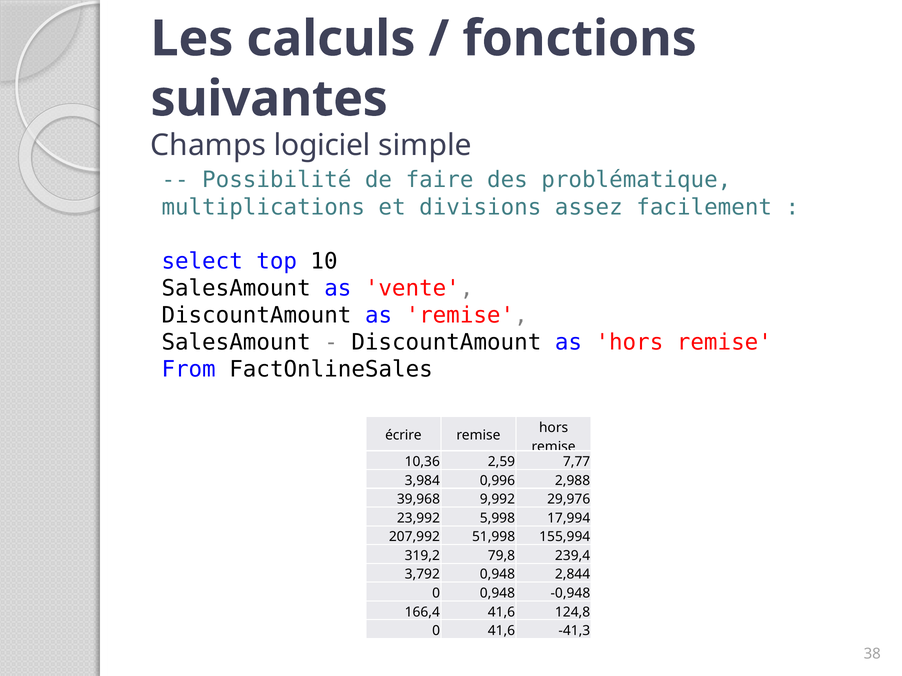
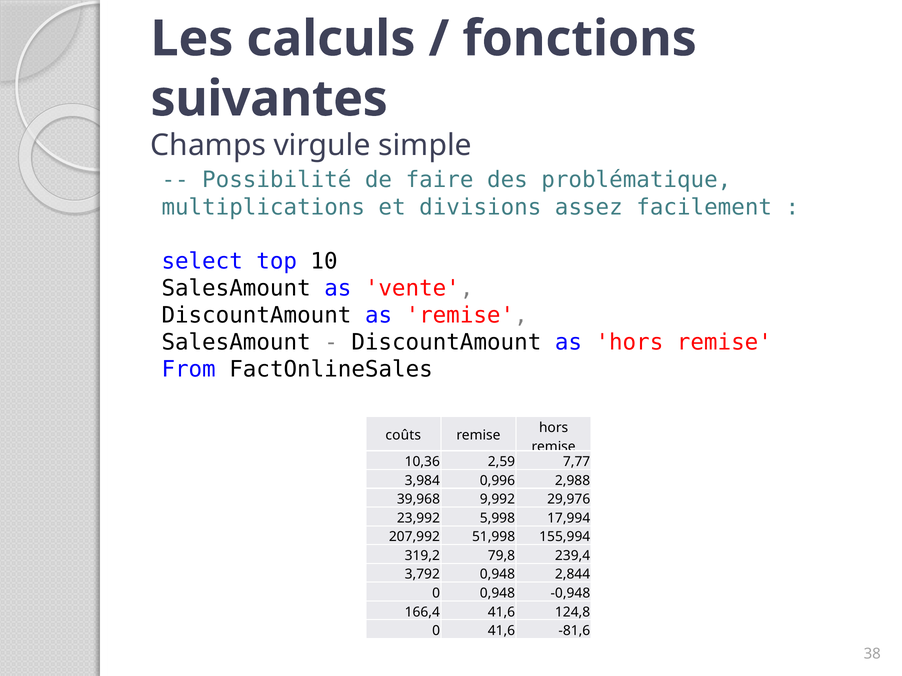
logiciel: logiciel -> virgule
écrire: écrire -> coûts
-41,3: -41,3 -> -81,6
